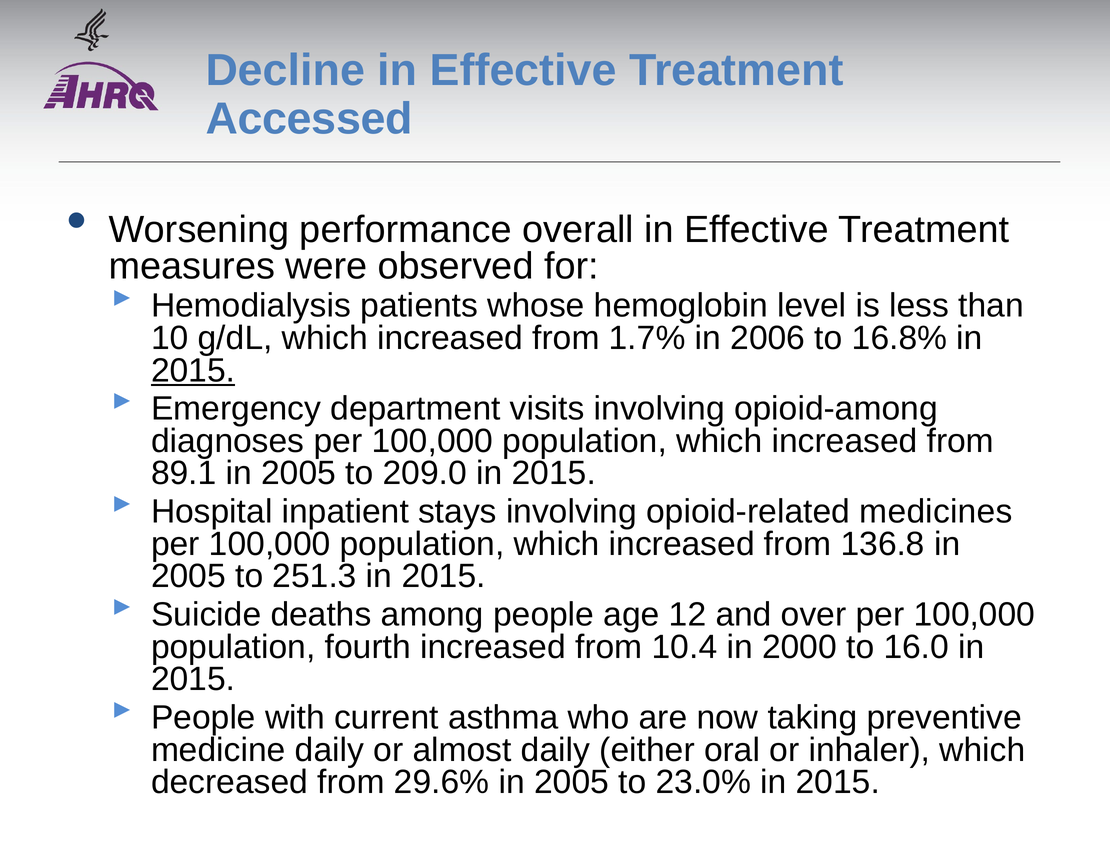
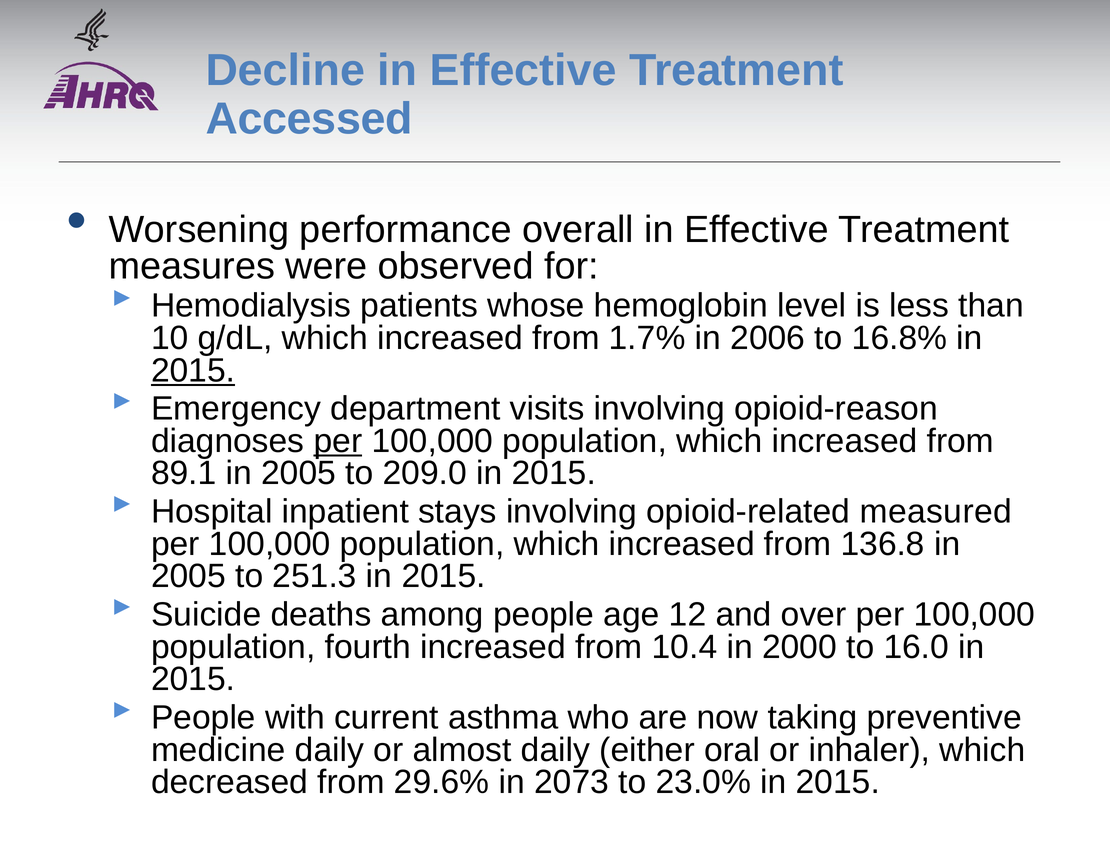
opioid-among: opioid-among -> opioid-reason
per at (338, 441) underline: none -> present
medicines: medicines -> measured
29.6% in 2005: 2005 -> 2073
